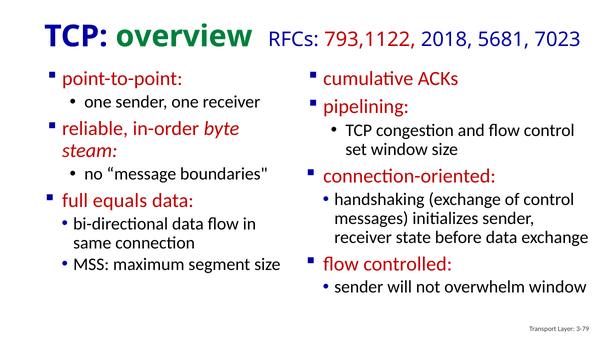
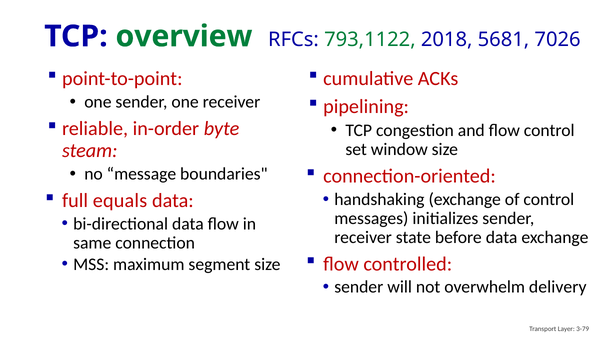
793,1122 colour: red -> green
7023: 7023 -> 7026
overwhelm window: window -> delivery
